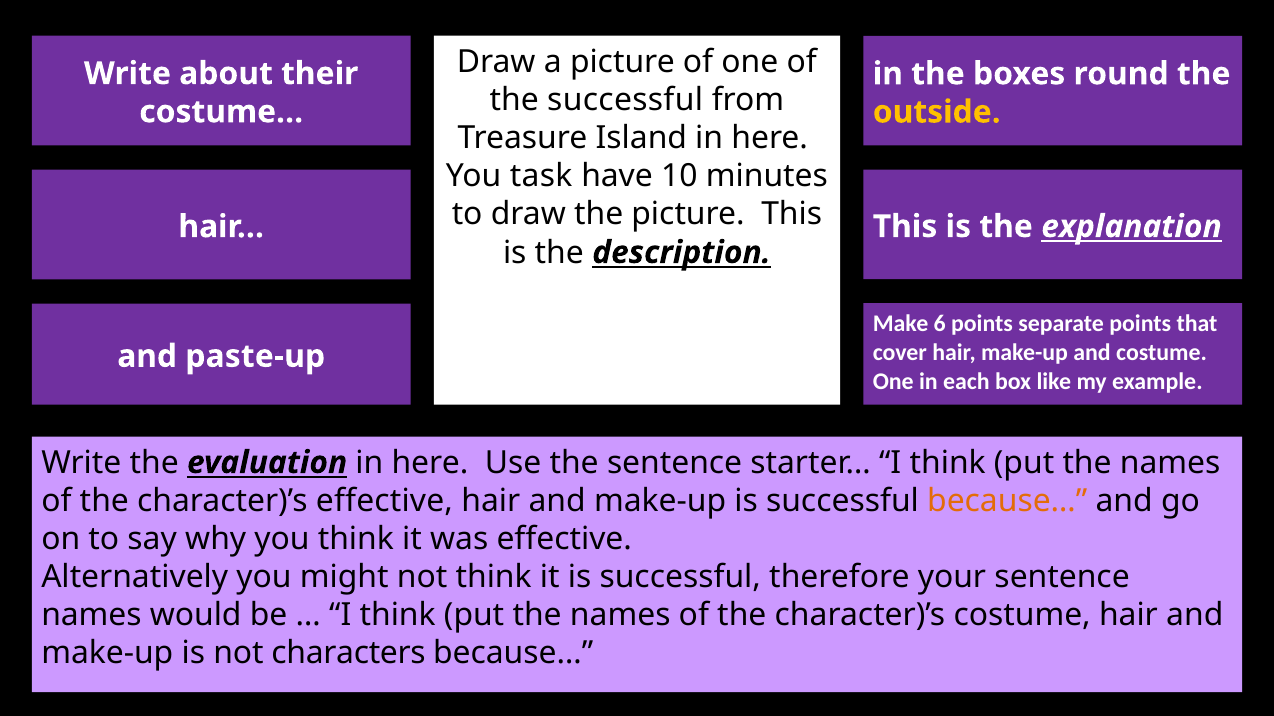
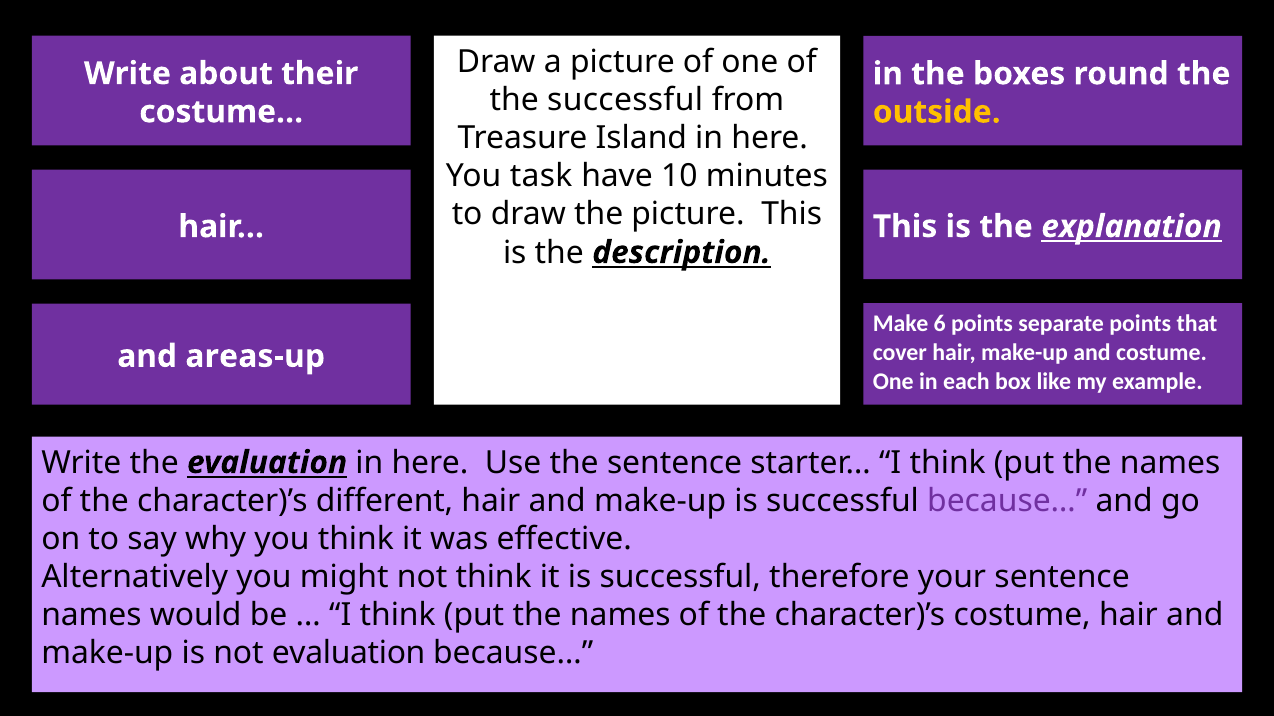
paste-up: paste-up -> areas-up
character)’s effective: effective -> different
because… at (1007, 501) colour: orange -> purple
not characters: characters -> evaluation
